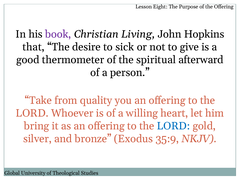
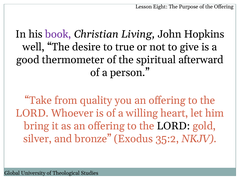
that: that -> well
sick: sick -> true
LORD at (173, 126) colour: blue -> black
35:9: 35:9 -> 35:2
